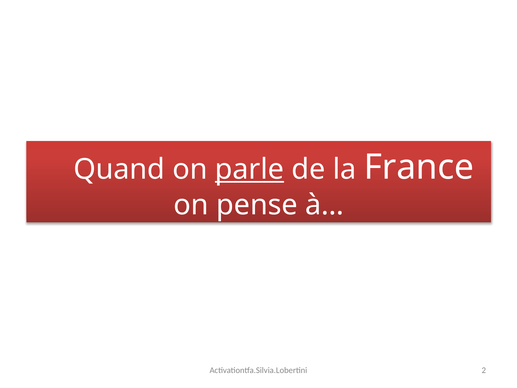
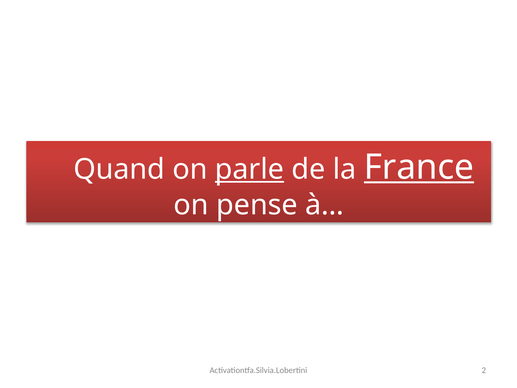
France underline: none -> present
